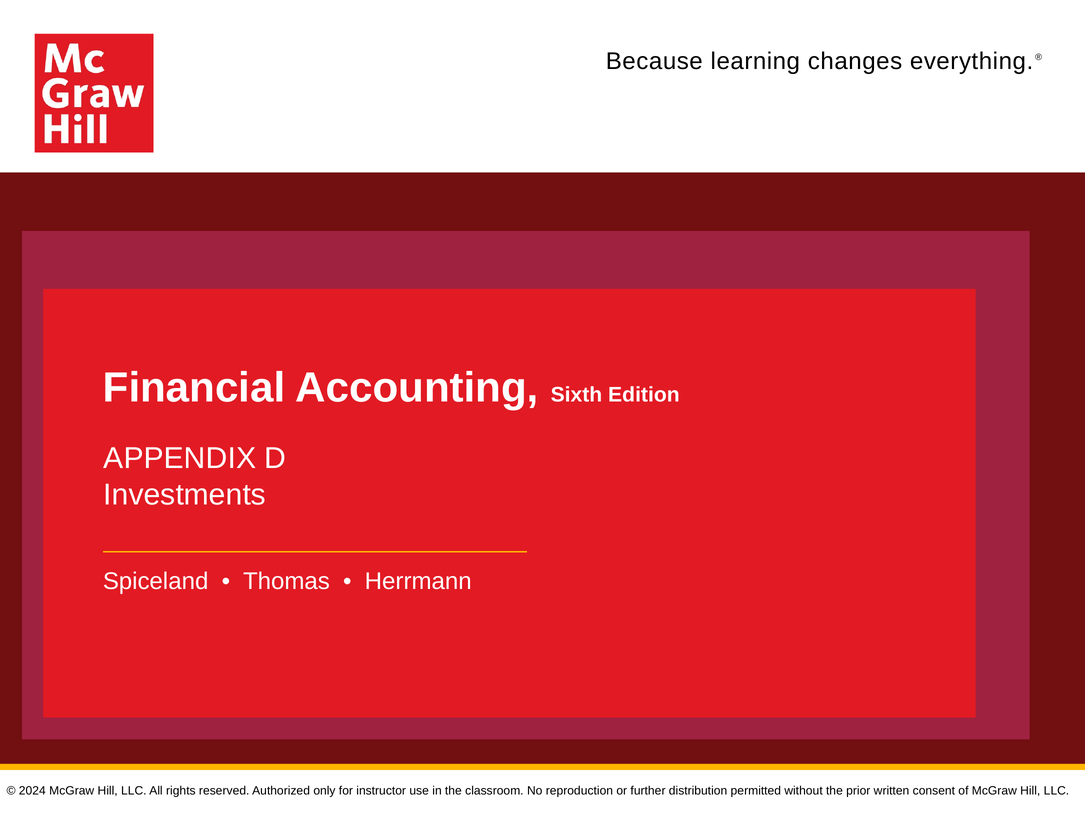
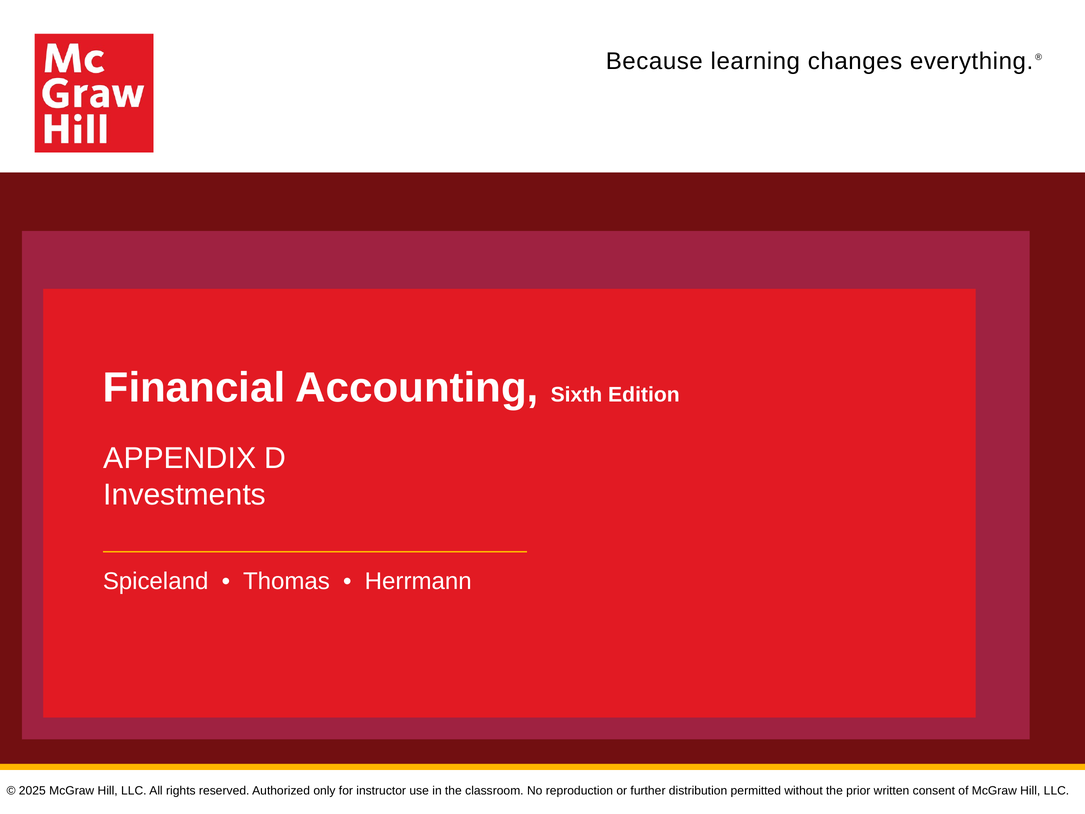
2024: 2024 -> 2025
